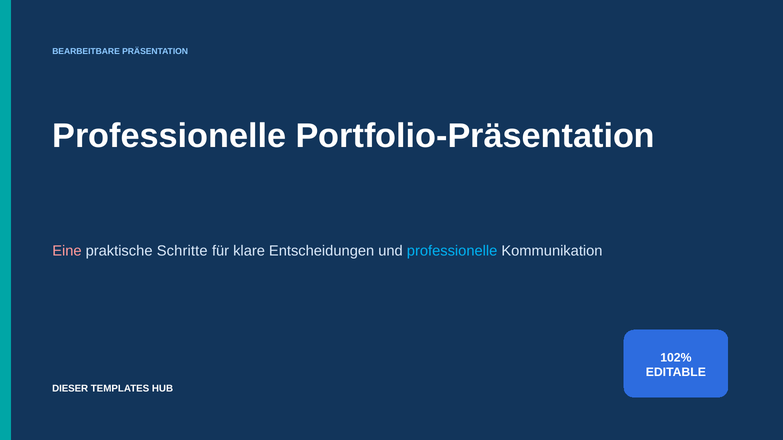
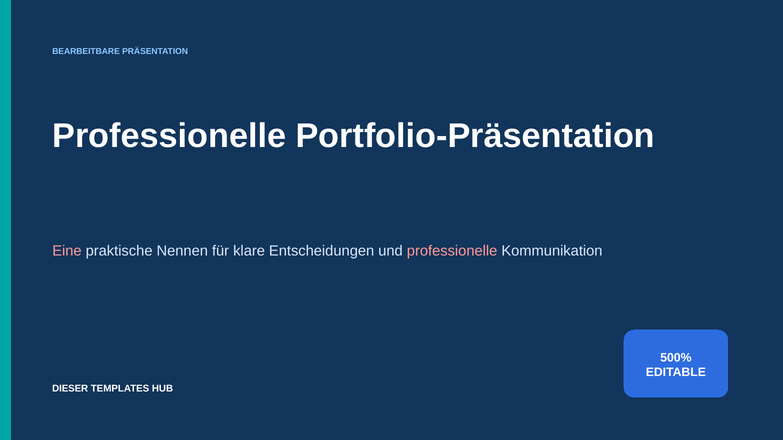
Schritte: Schritte -> Nennen
professionelle at (452, 251) colour: light blue -> pink
102%: 102% -> 500%
